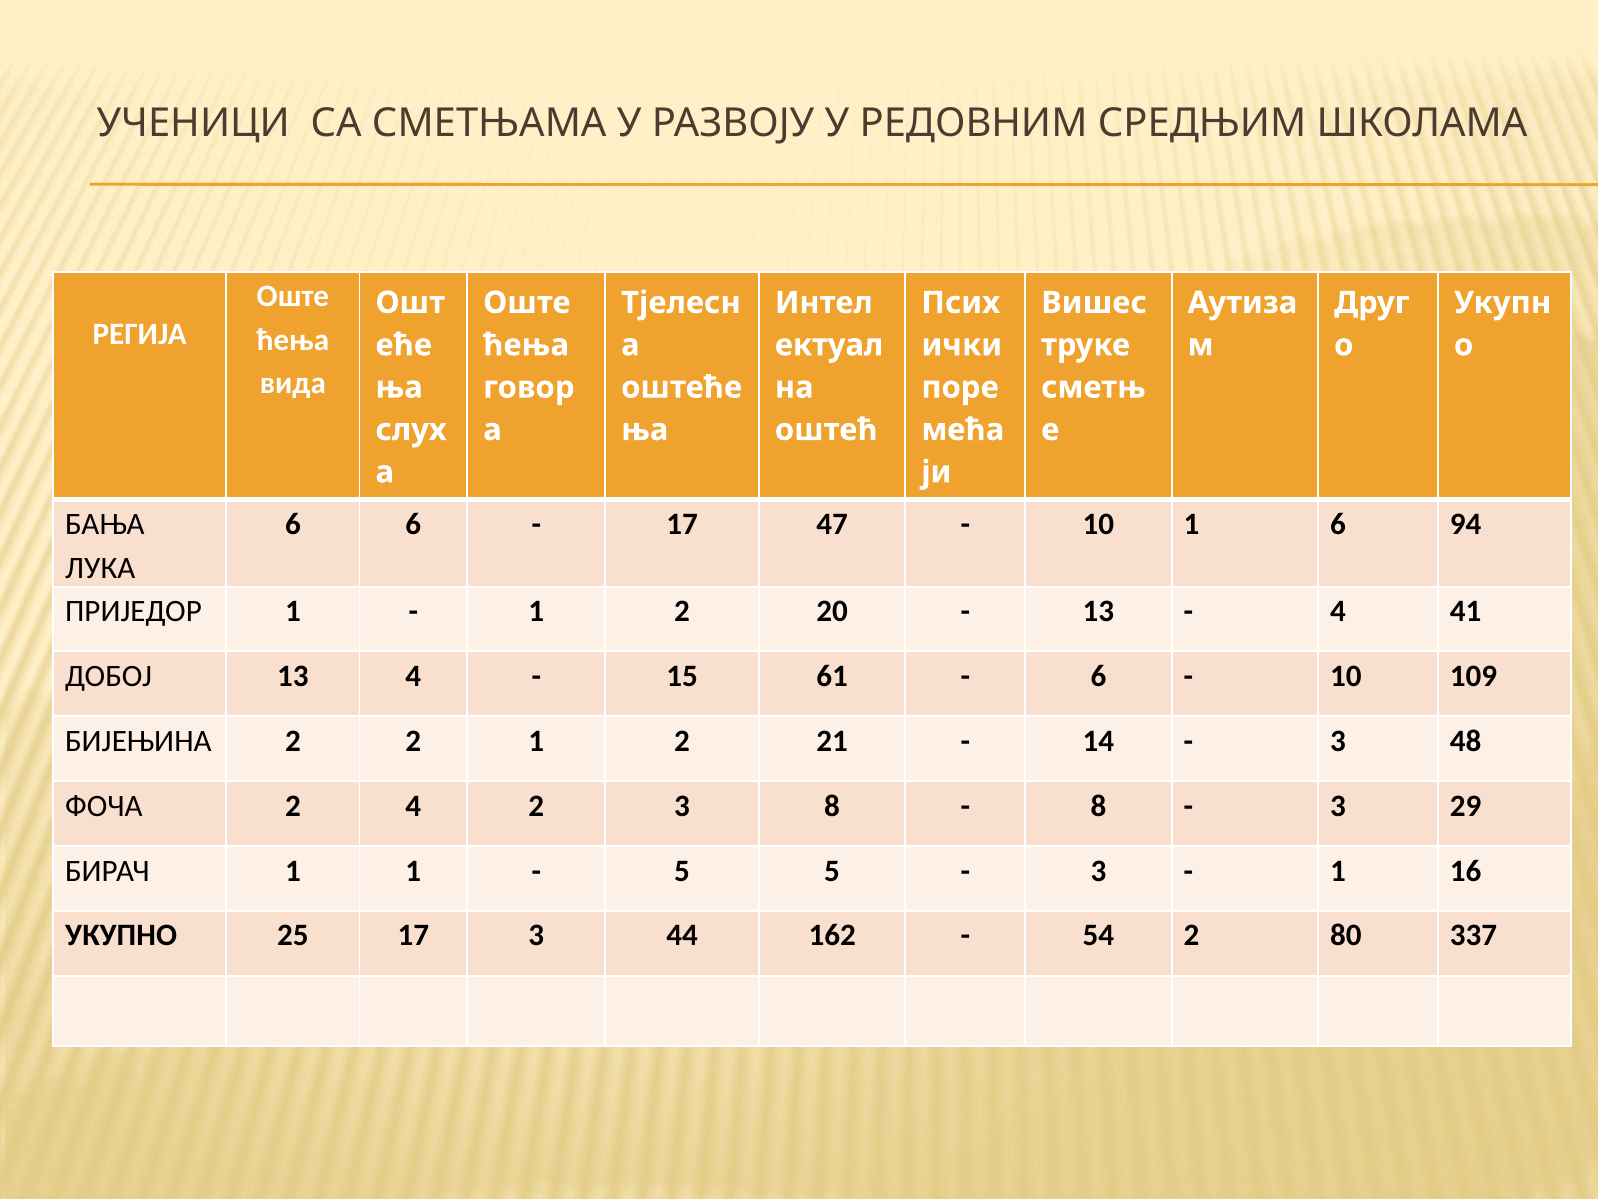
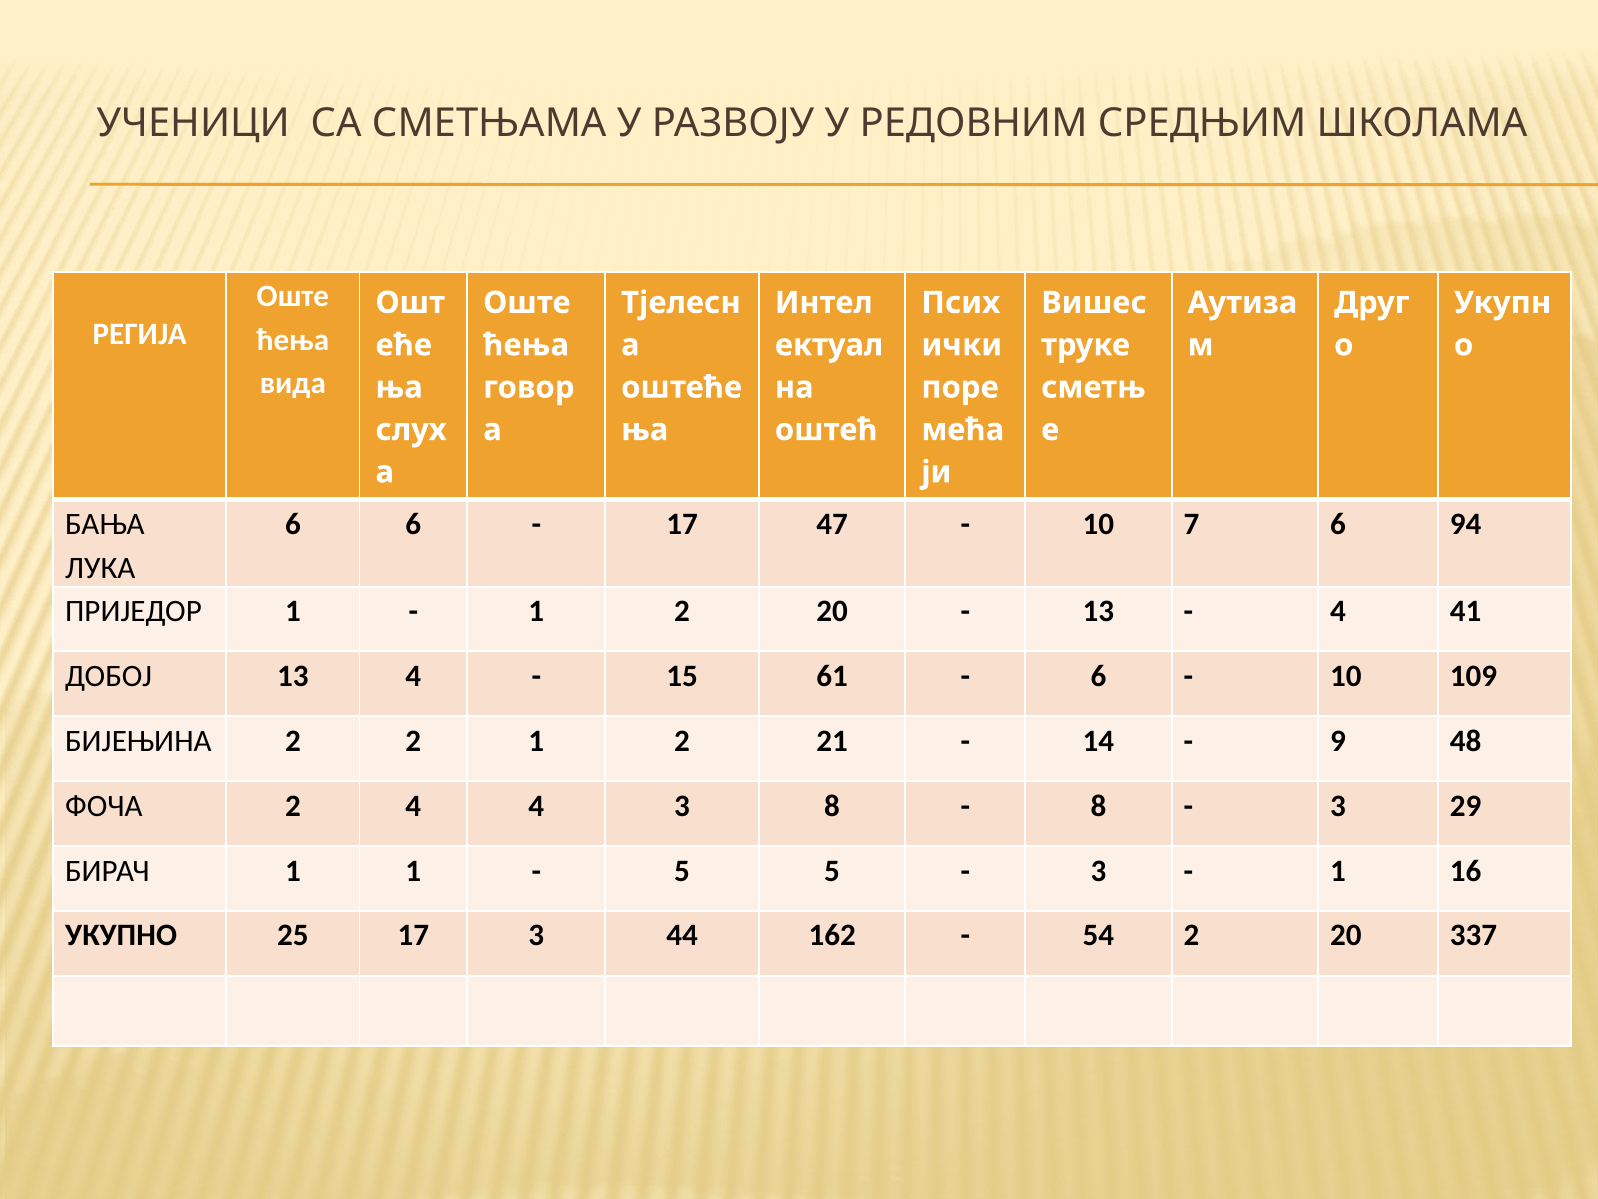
10 1: 1 -> 7
3 at (1338, 741): 3 -> 9
4 2: 2 -> 4
54 2 80: 80 -> 20
